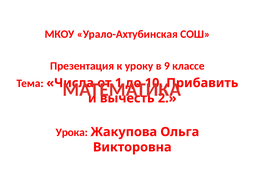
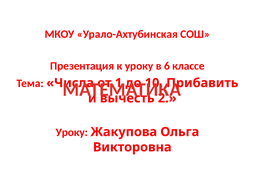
9: 9 -> 6
Урока at (72, 133): Урока -> Уроку
